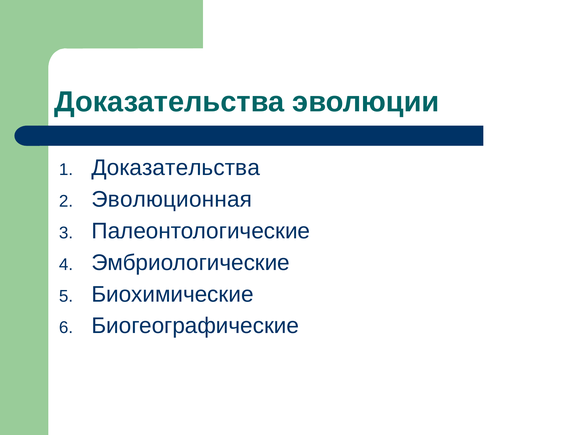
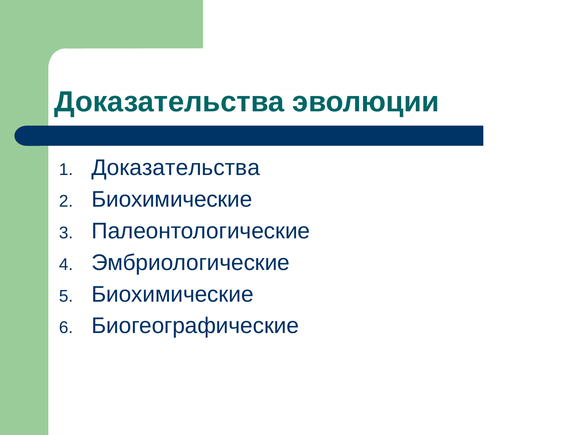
Эволюционная at (172, 199): Эволюционная -> Биохимические
